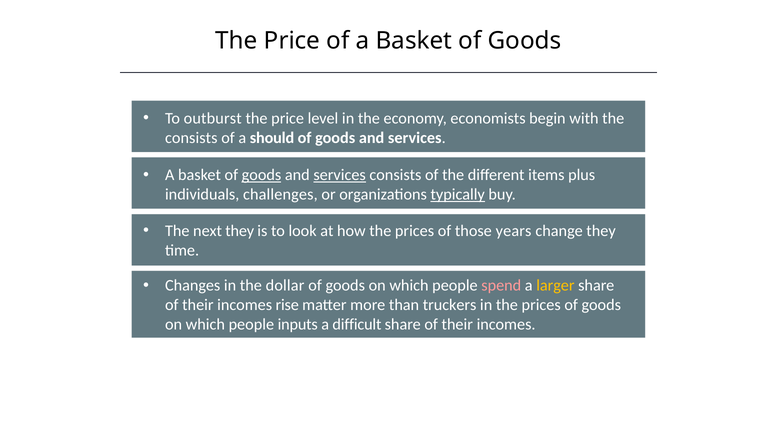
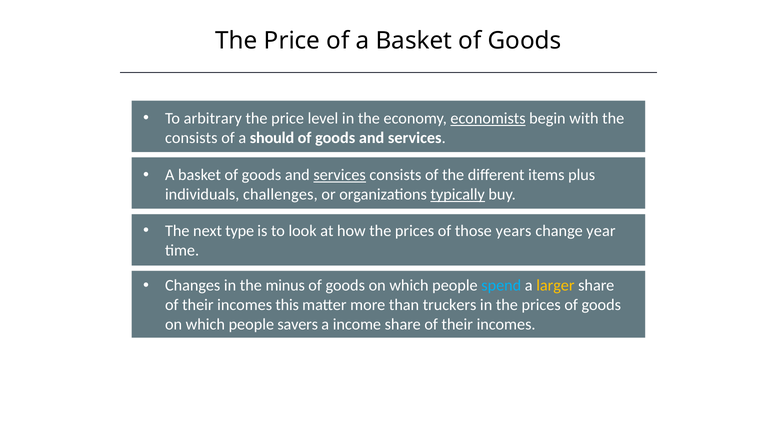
outburst: outburst -> arbitrary
economists underline: none -> present
goods at (261, 175) underline: present -> none
next they: they -> type
change they: they -> year
dollar: dollar -> minus
spend colour: pink -> light blue
rise: rise -> this
inputs: inputs -> savers
difficult: difficult -> income
